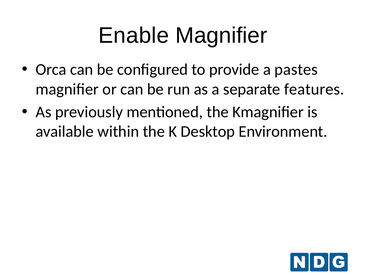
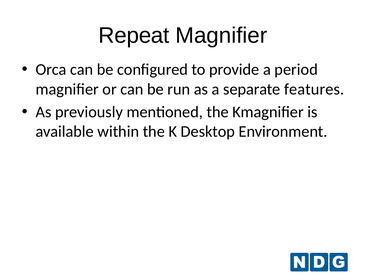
Enable: Enable -> Repeat
pastes: pastes -> period
